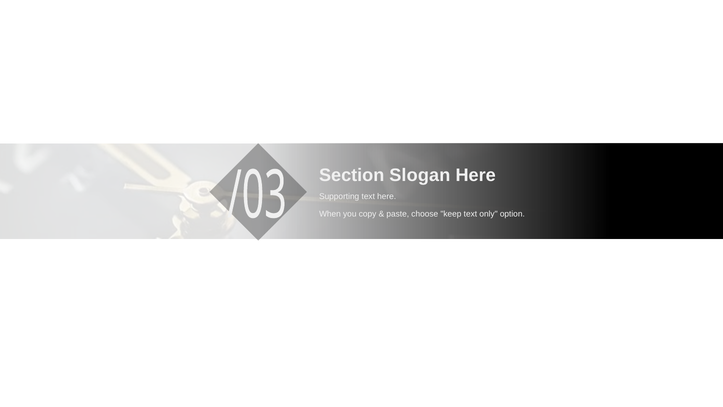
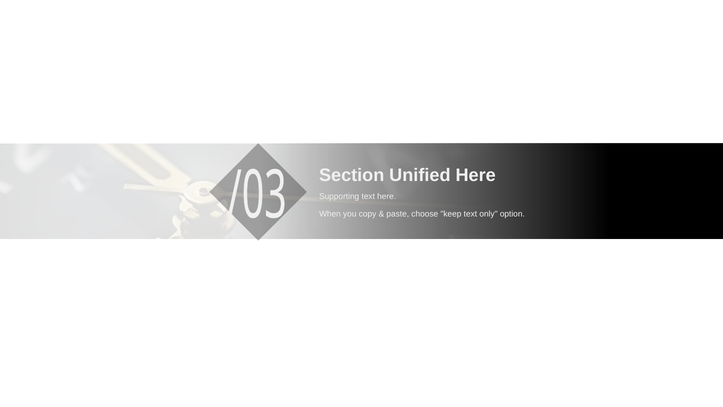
Slogan: Slogan -> Unified
